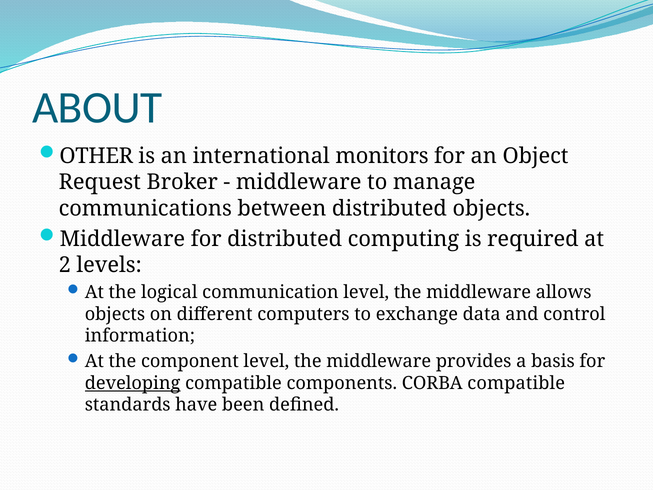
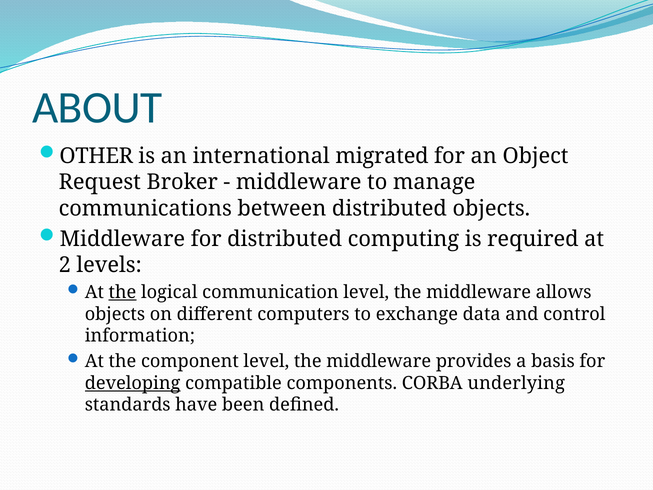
monitors: monitors -> migrated
the at (122, 292) underline: none -> present
CORBA compatible: compatible -> underlying
